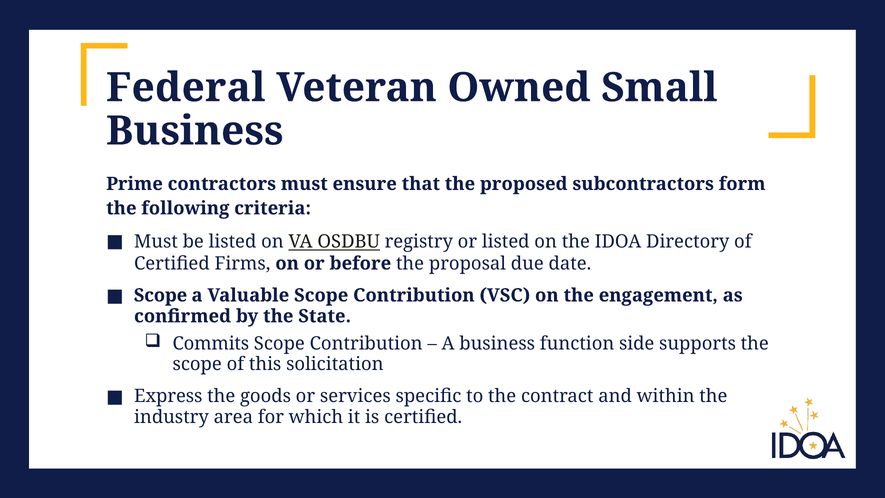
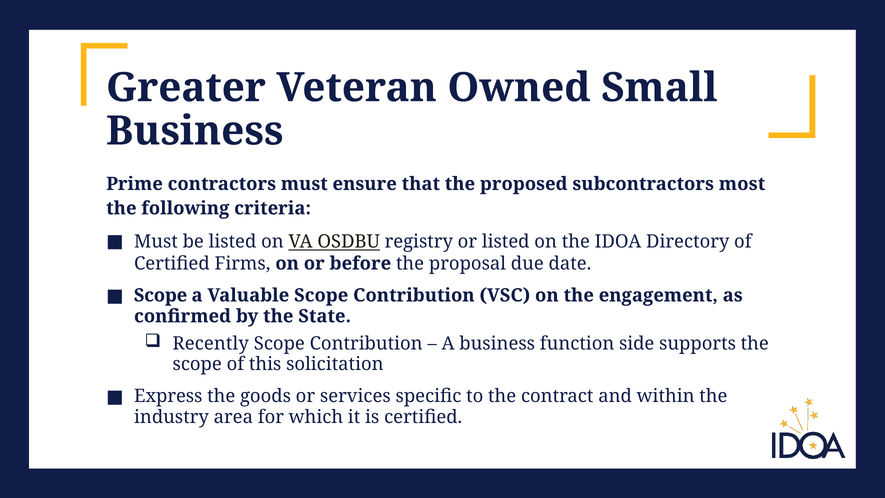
Federal: Federal -> Greater
form: form -> most
Commits: Commits -> Recently
